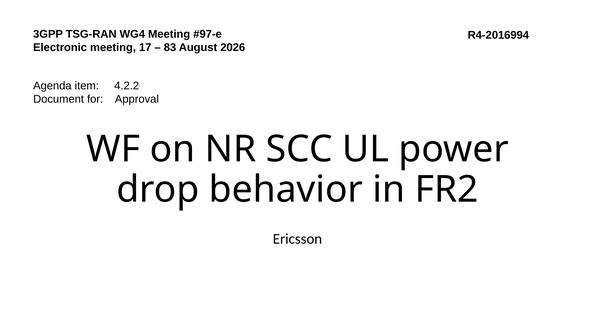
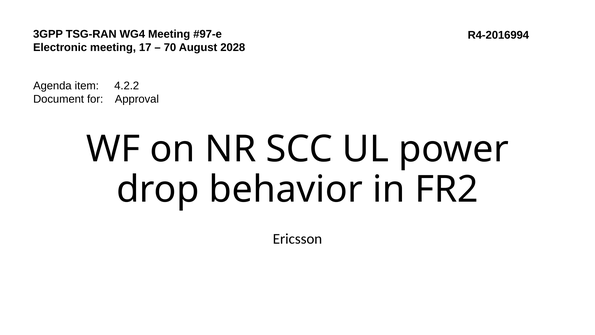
83: 83 -> 70
2026: 2026 -> 2028
